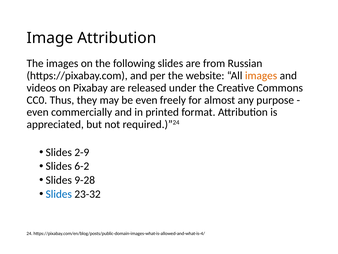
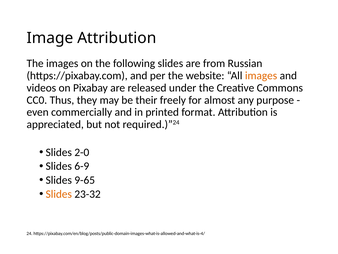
be even: even -> their
2-9: 2-9 -> 2-0
6-2: 6-2 -> 6-9
9-28: 9-28 -> 9-65
Slides at (59, 194) colour: blue -> orange
